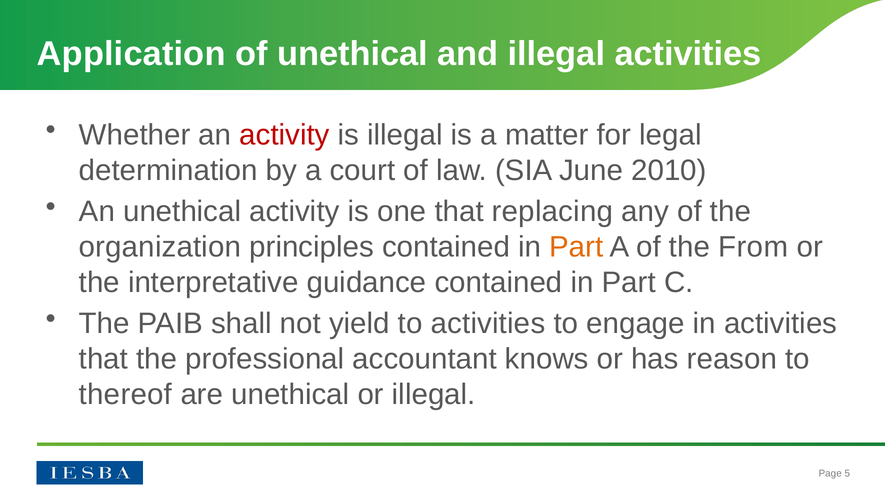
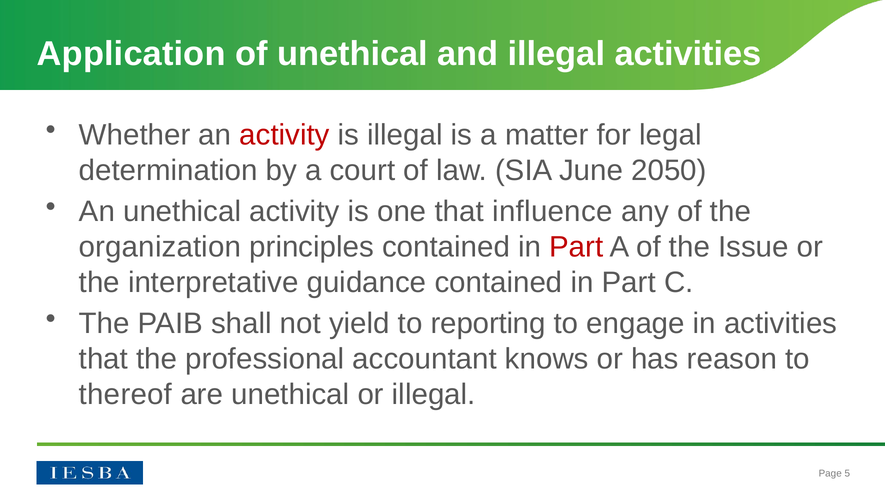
2010: 2010 -> 2050
replacing: replacing -> influence
Part at (576, 247) colour: orange -> red
From: From -> Issue
to activities: activities -> reporting
